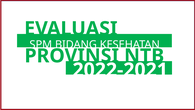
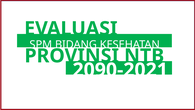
2022-2021: 2022-2021 -> 2090-2021
